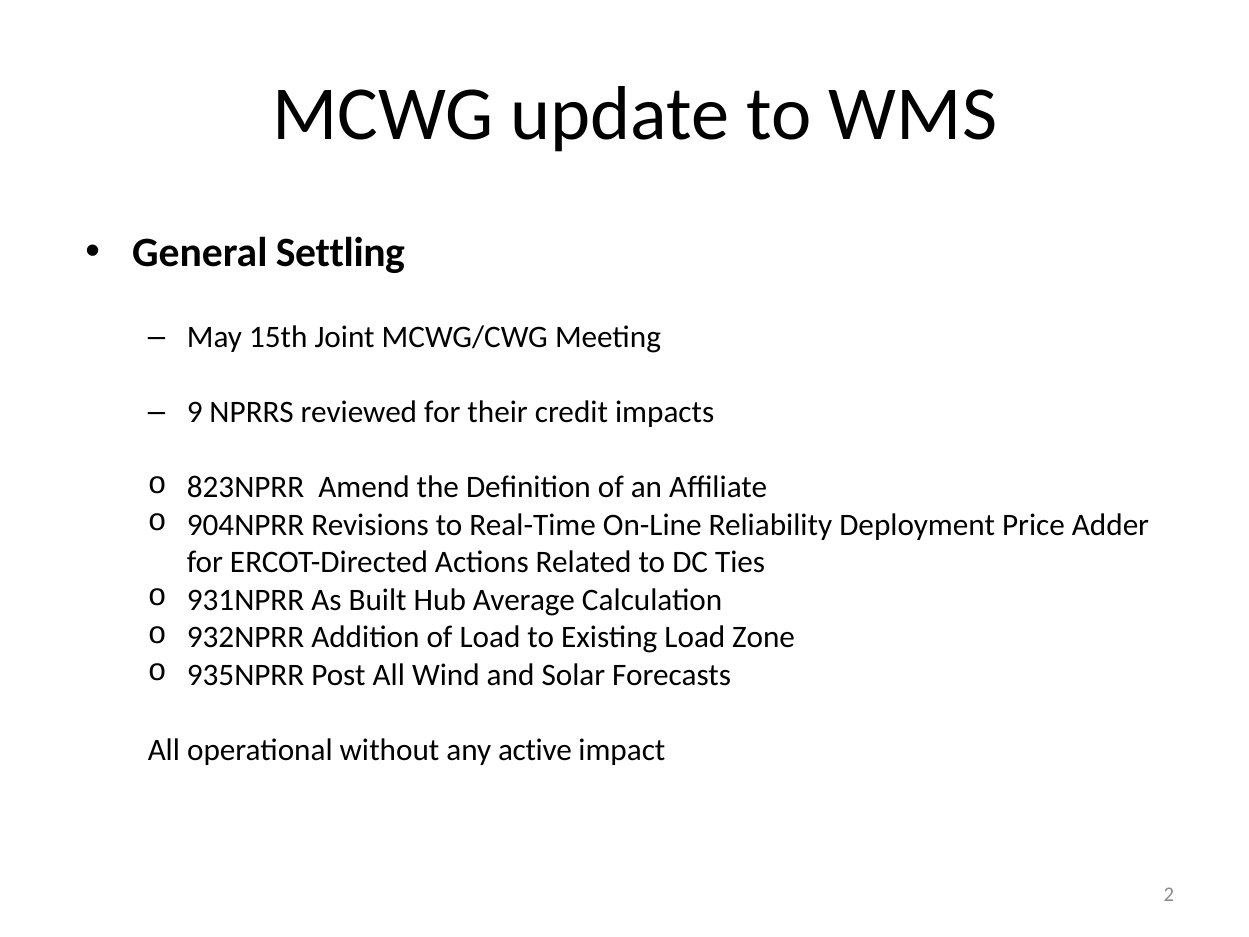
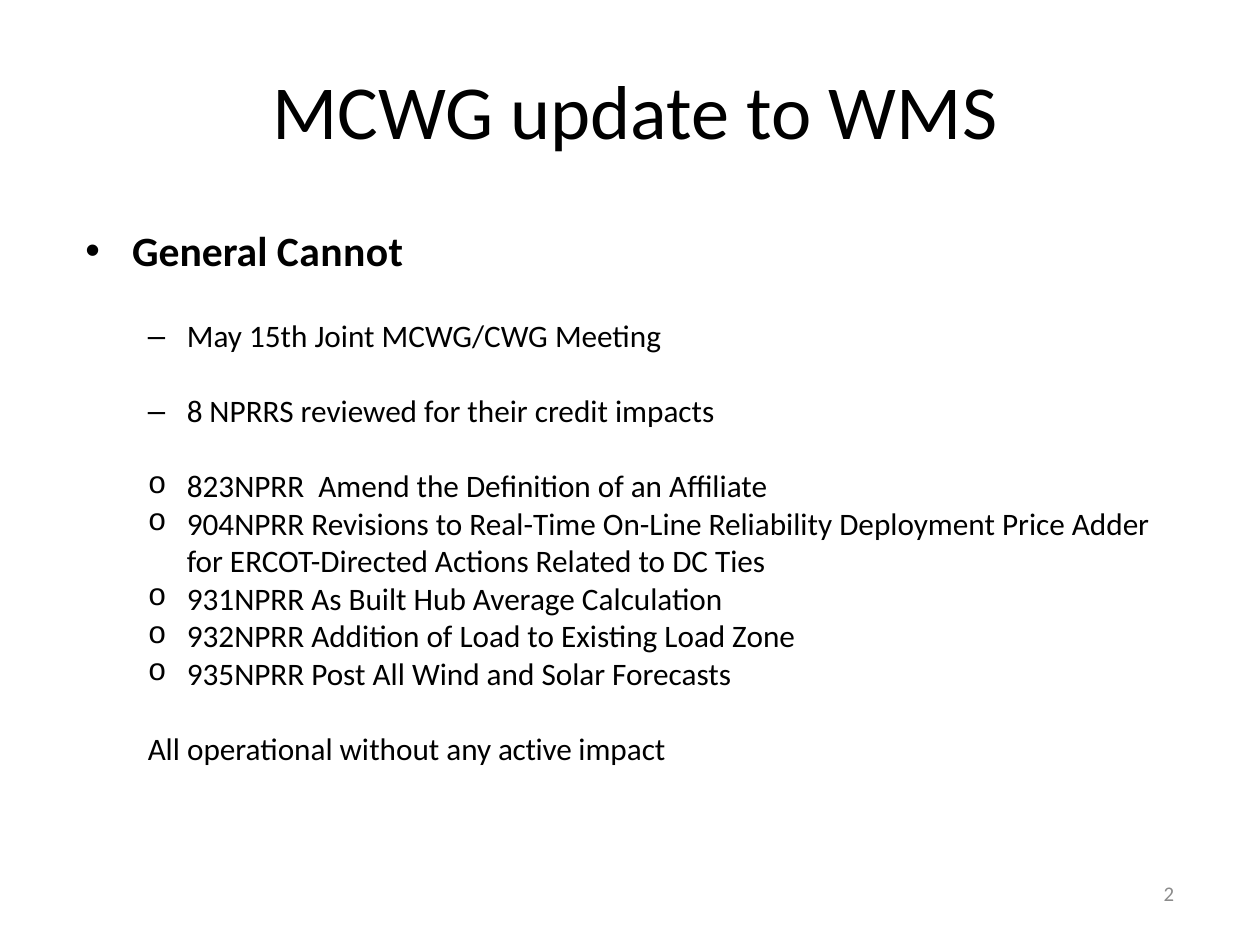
Settling: Settling -> Cannot
9: 9 -> 8
